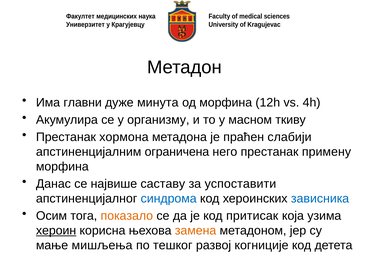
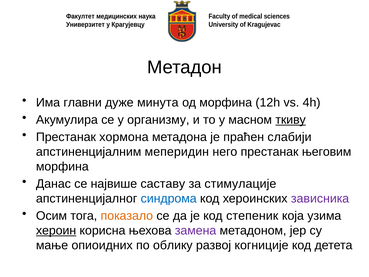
ткиву underline: none -> present
ограничена: ограничена -> меперидин
примену: примену -> његовим
успоставити: успоставити -> стимулације
зависника colour: blue -> purple
притисак: притисак -> степеник
замена colour: orange -> purple
мишљења: мишљења -> опиоидних
тешког: тешког -> облику
